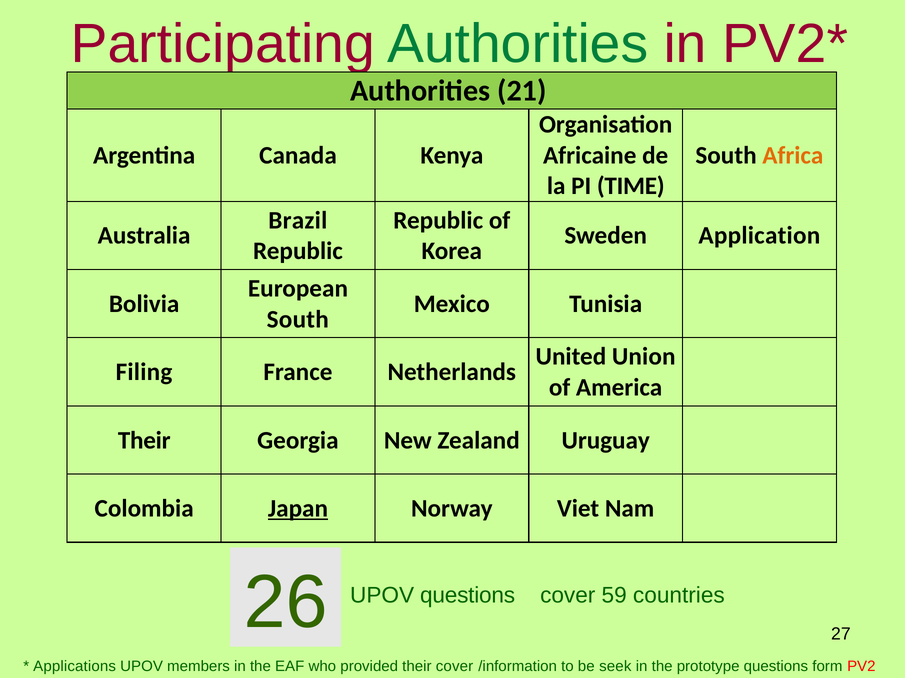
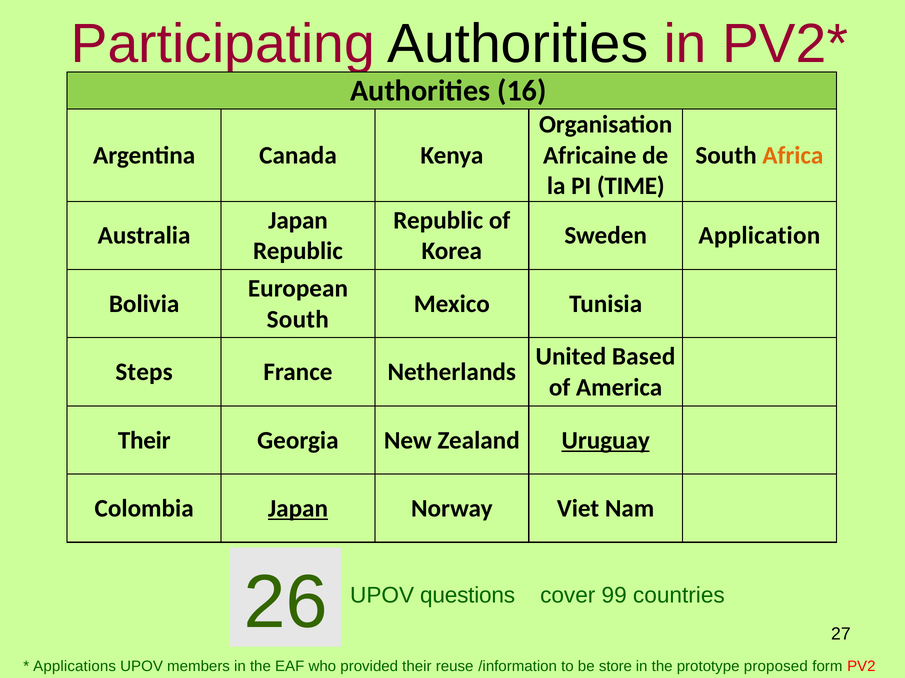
Authorities at (518, 44) colour: green -> black
21: 21 -> 16
Brazil at (298, 221): Brazil -> Japan
Union: Union -> Based
Filing: Filing -> Steps
Uruguay underline: none -> present
59: 59 -> 99
their cover: cover -> reuse
seek: seek -> store
prototype questions: questions -> proposed
